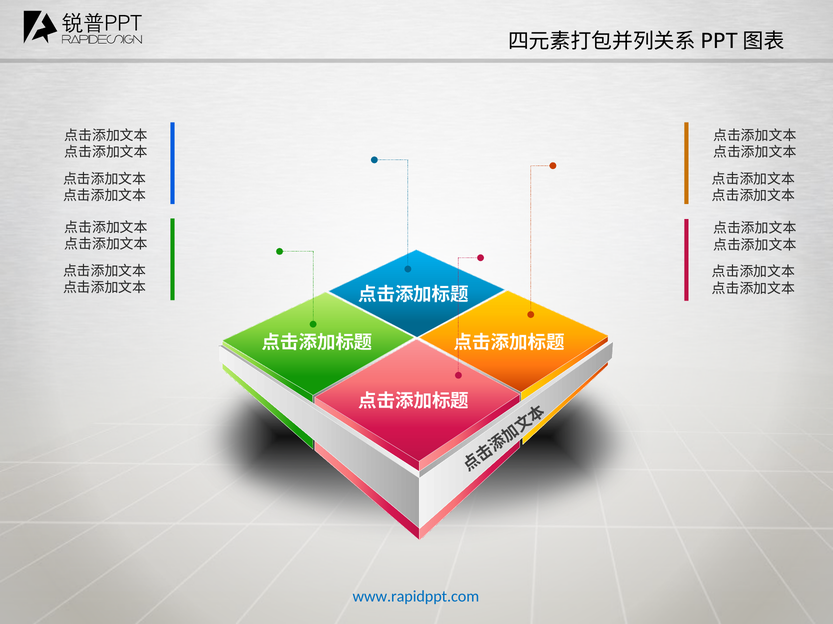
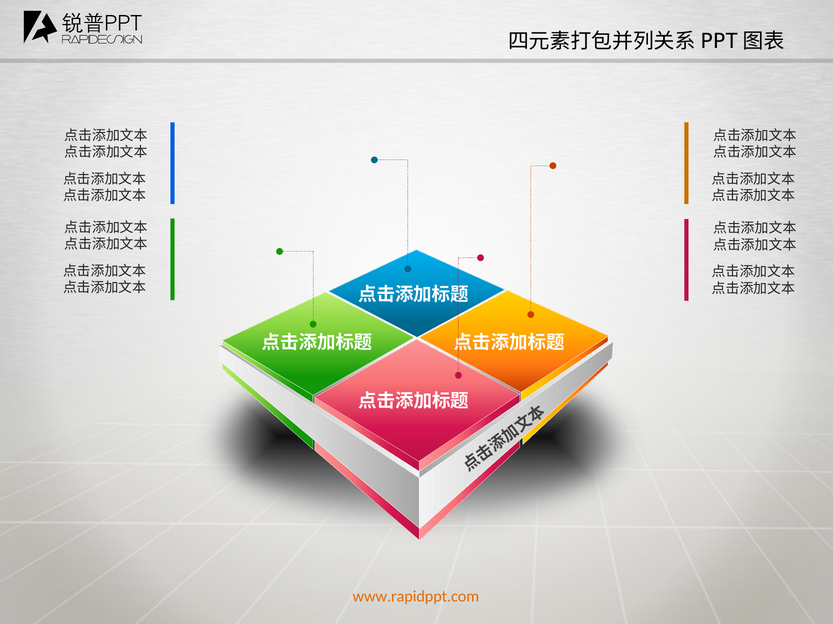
www.rapidppt.com colour: blue -> orange
